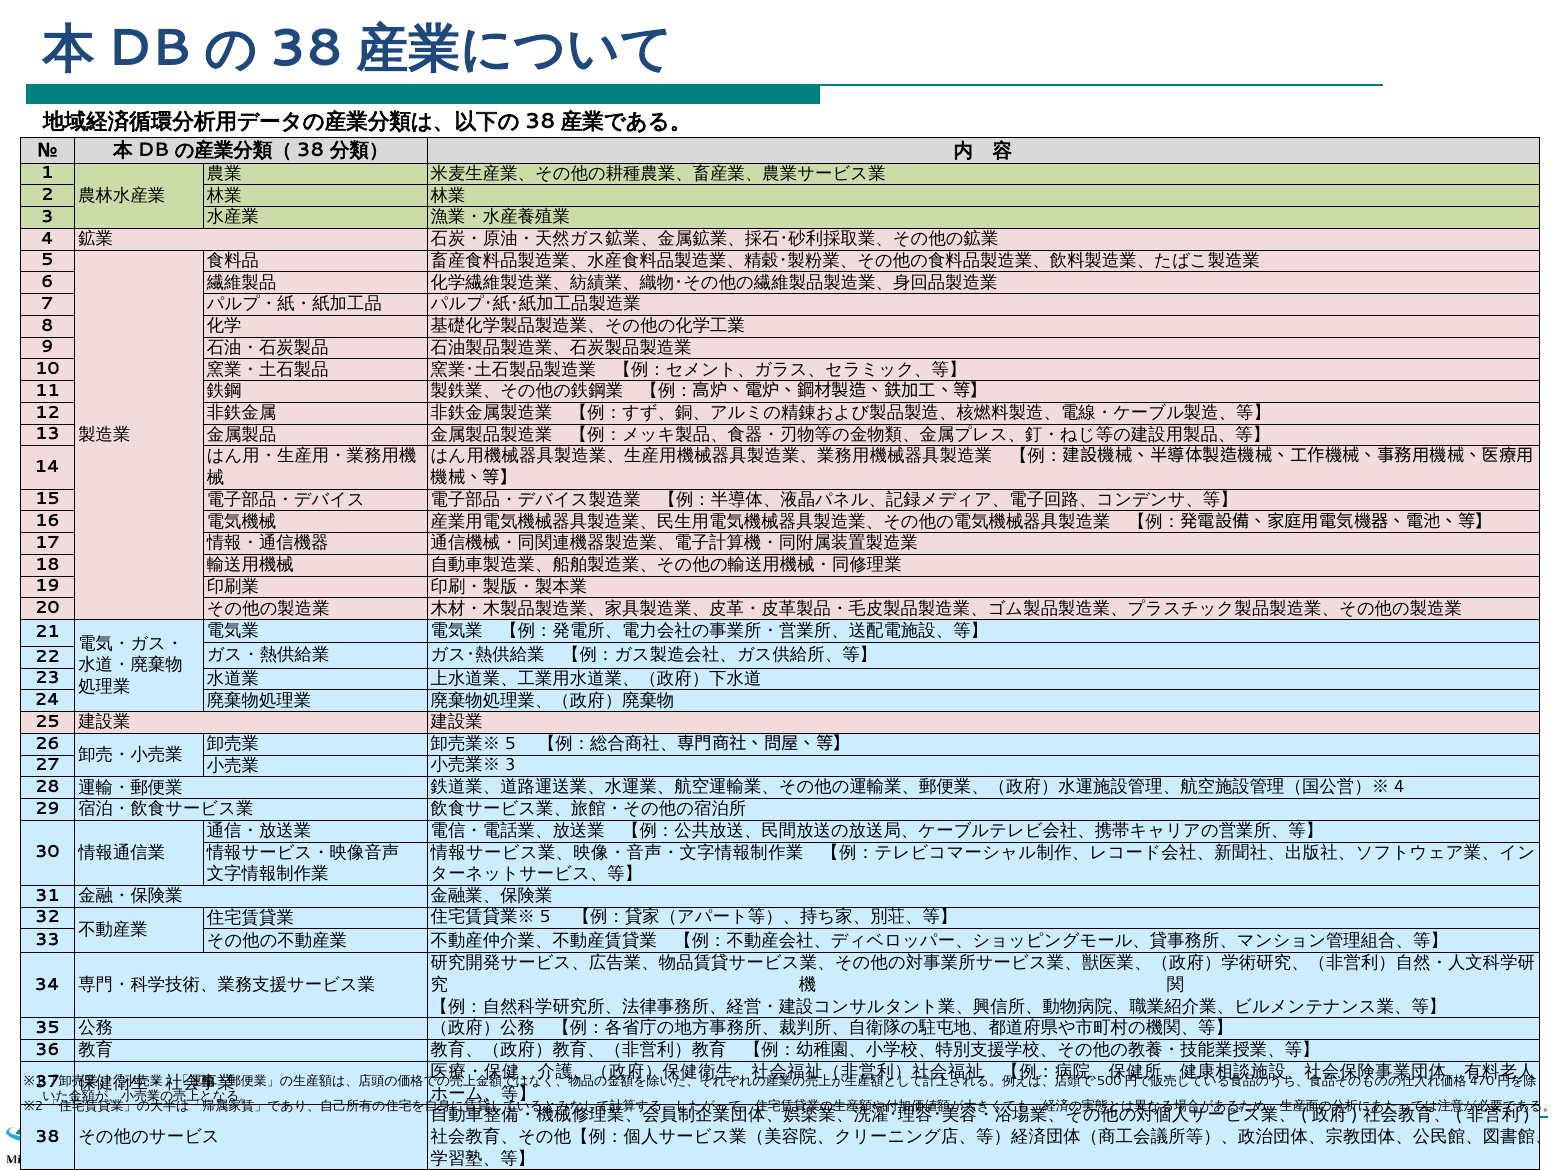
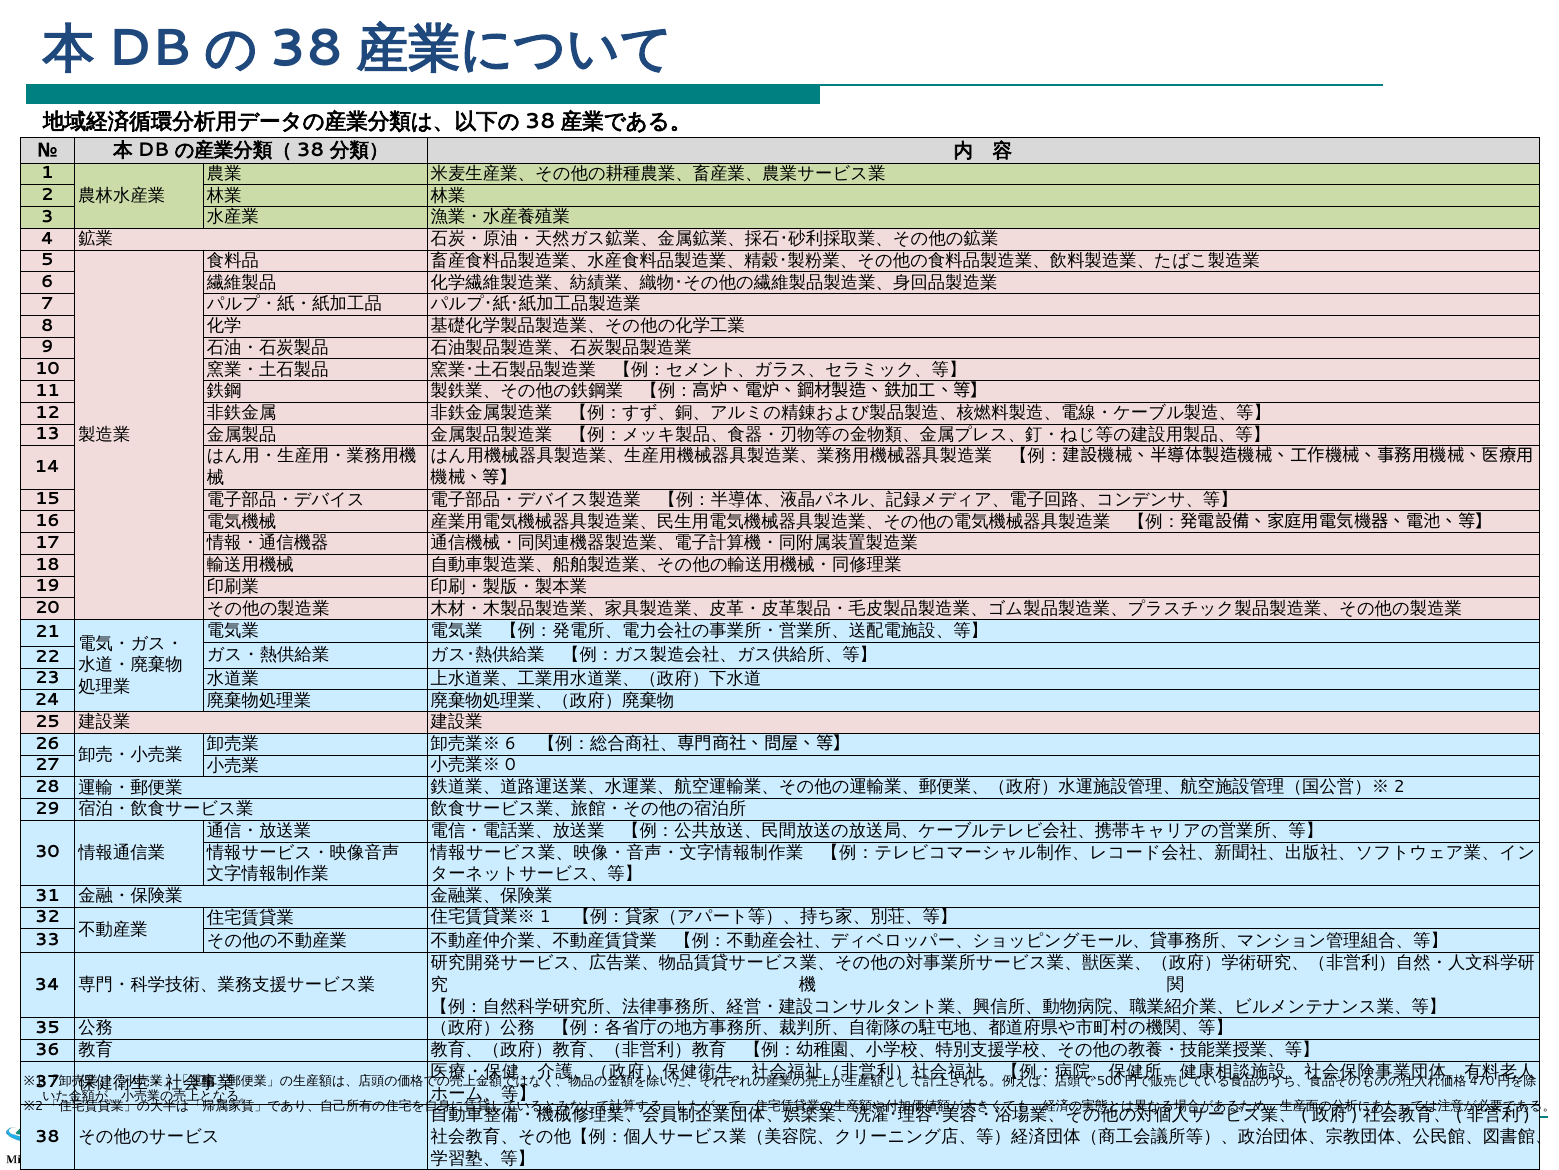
5 at (510, 743): 5 -> 6
3 at (510, 765): 3 -> 0
4 at (1399, 786): 4 -> 2
5 at (545, 917): 5 -> 1
